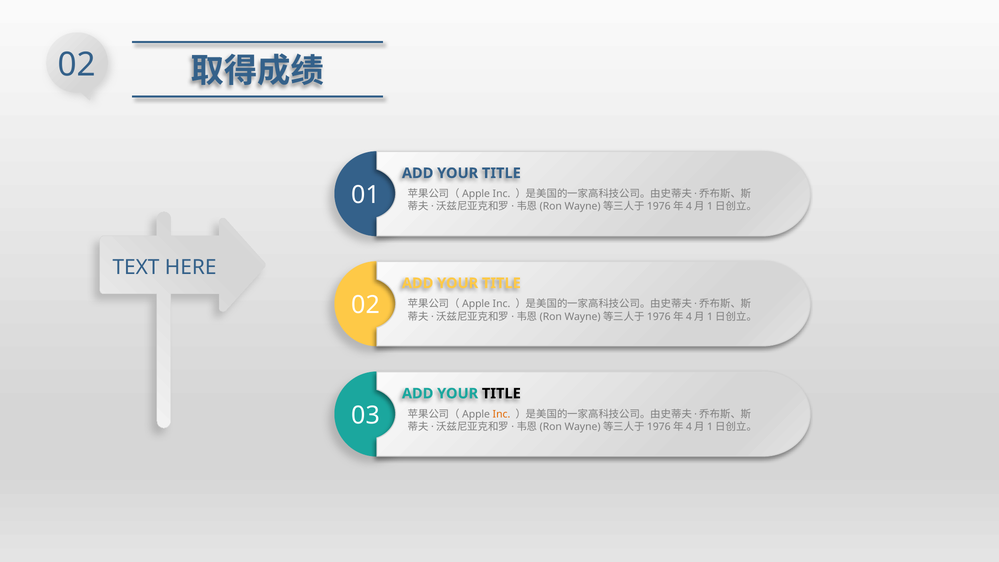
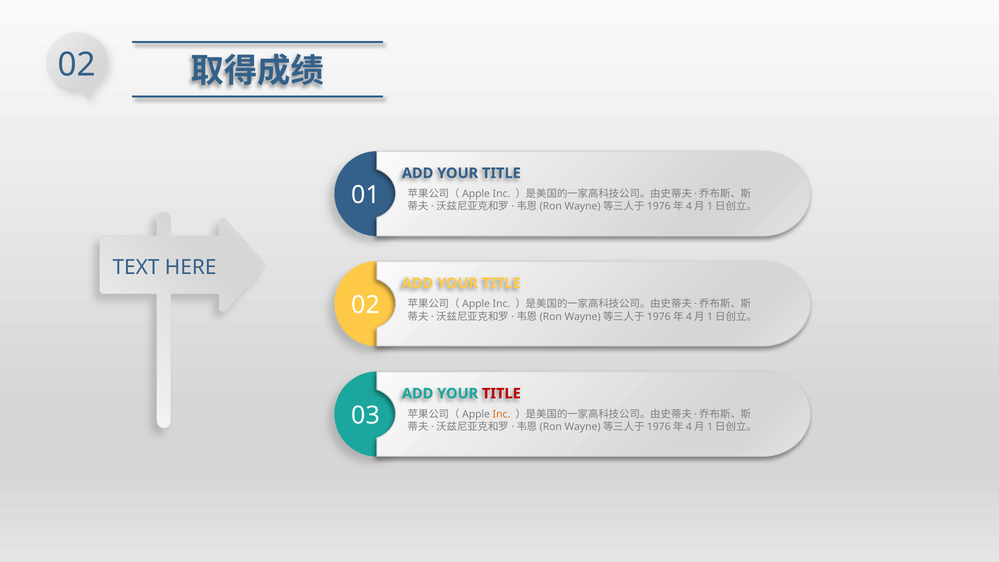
TITLE at (501, 393) colour: black -> red
